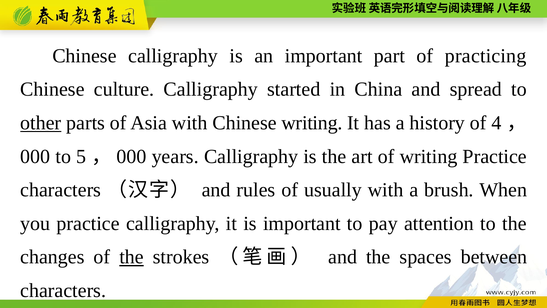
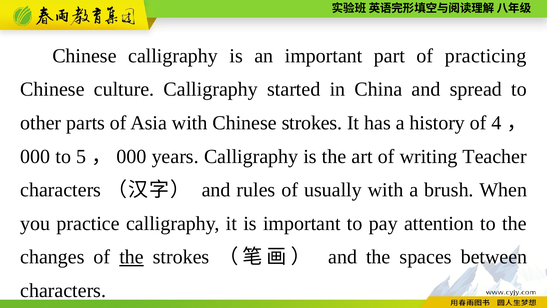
other underline: present -> none
Chinese writing: writing -> strokes
writing Practice: Practice -> Teacher
